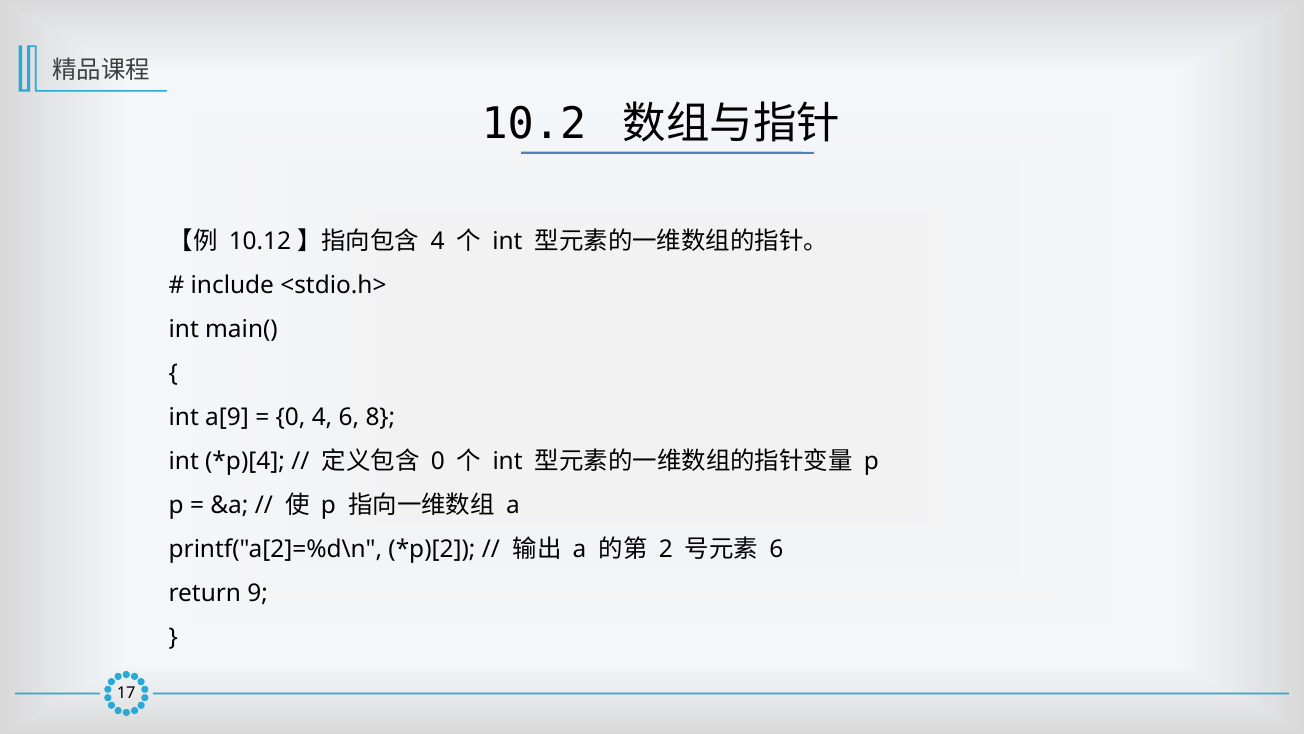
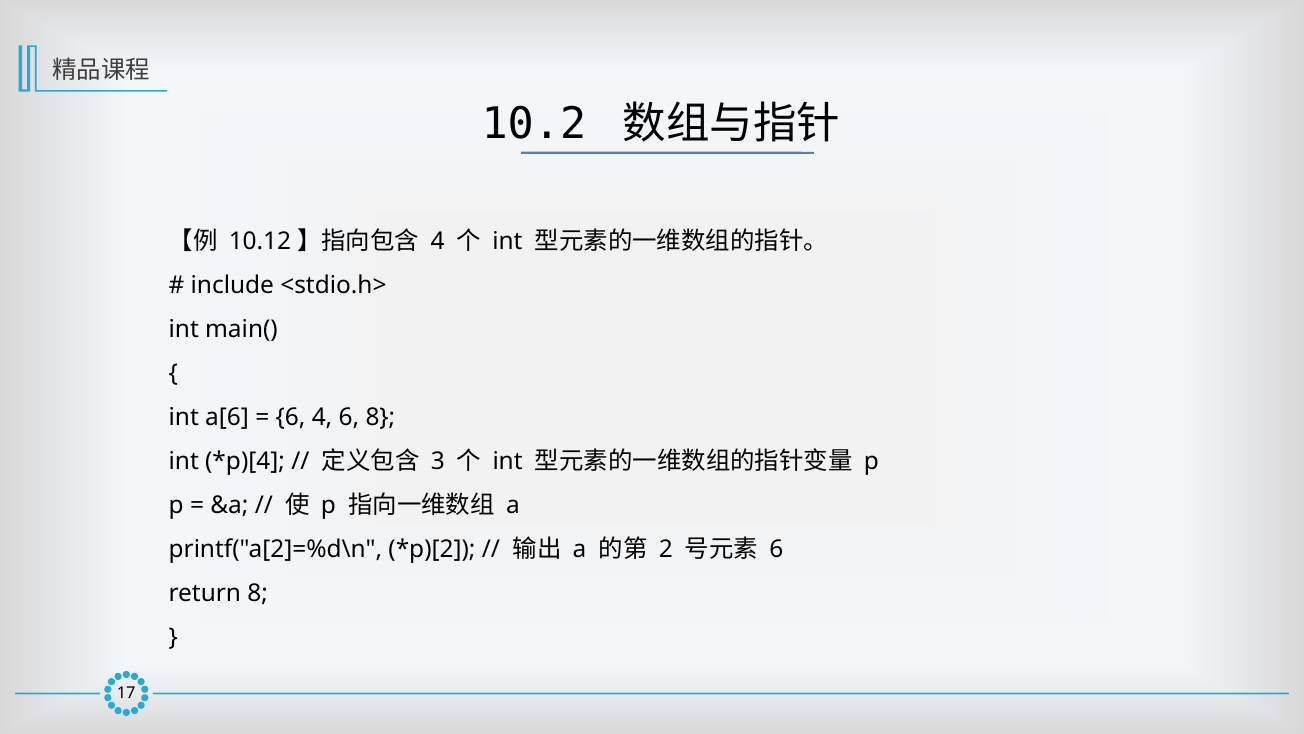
a[9: a[9 -> a[6
0 at (291, 417): 0 -> 6
0 at (438, 461): 0 -> 3
return 9: 9 -> 8
